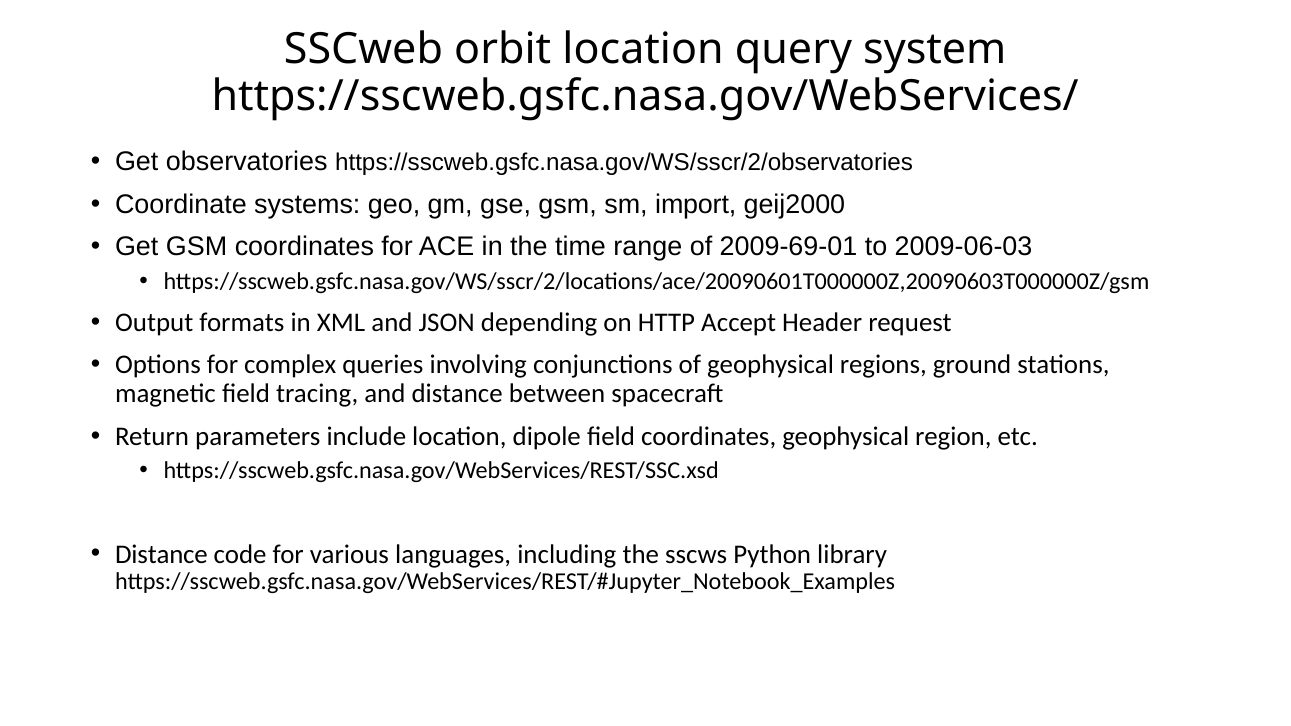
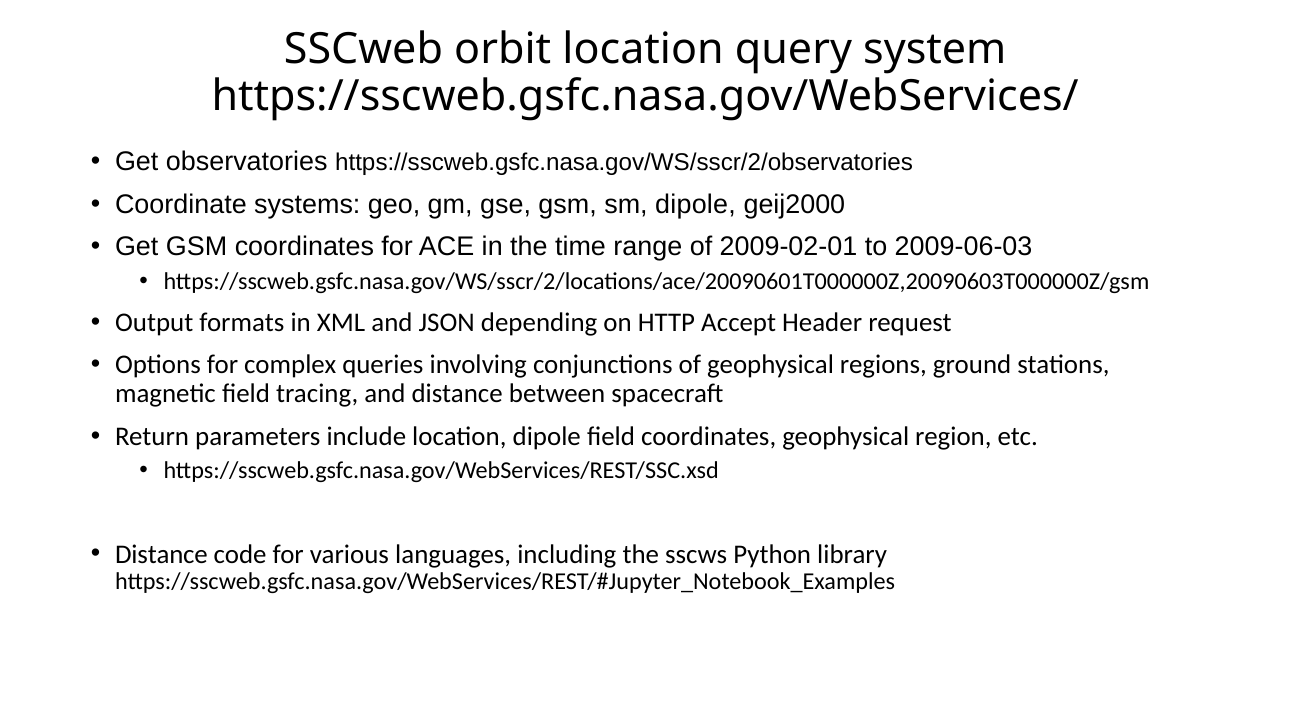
sm import: import -> dipole
2009-69-01: 2009-69-01 -> 2009-02-01
